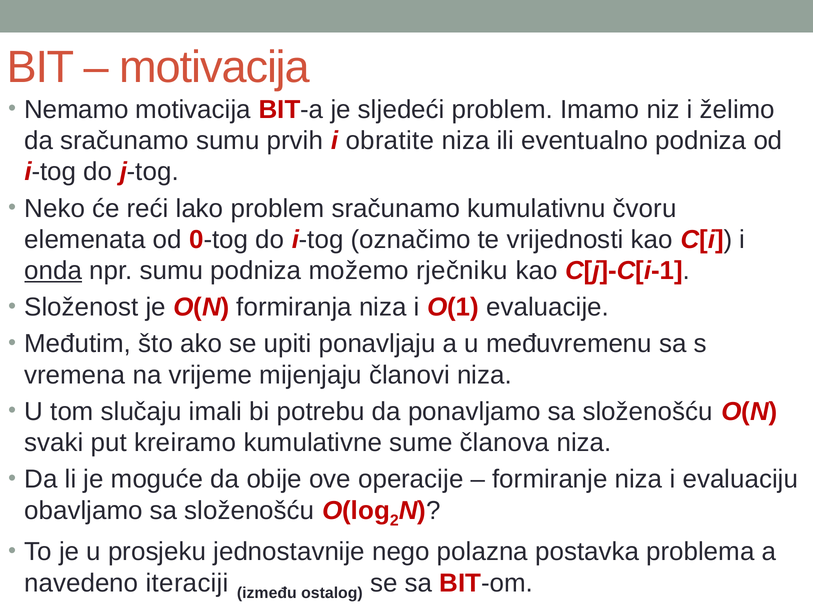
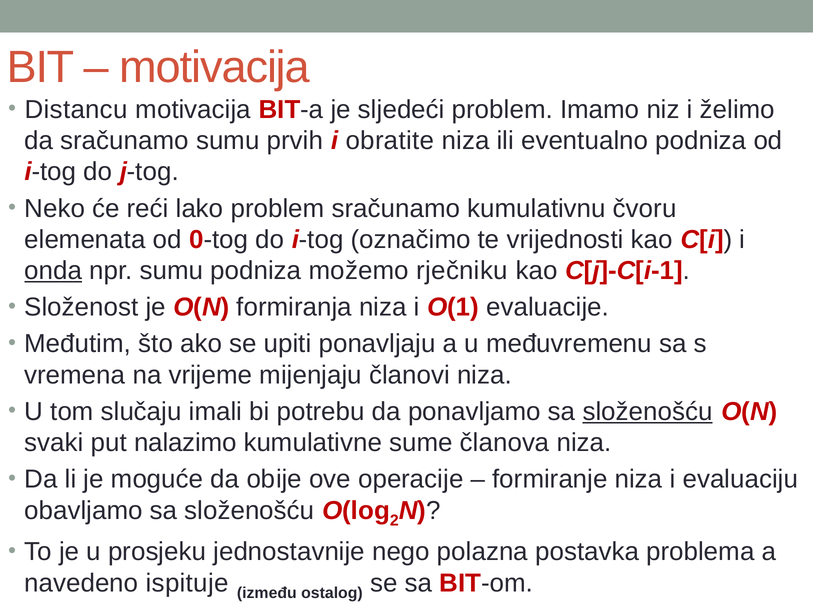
Nemamo: Nemamo -> Distancu
složenošću at (648, 411) underline: none -> present
kreiramo: kreiramo -> nalazimo
iteraciji: iteraciji -> ispituje
